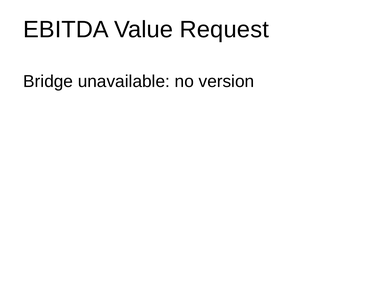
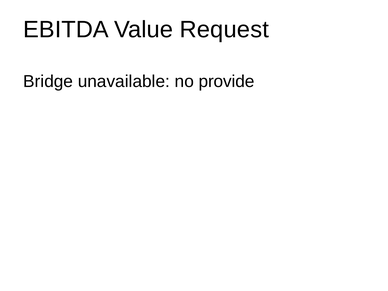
version: version -> provide
